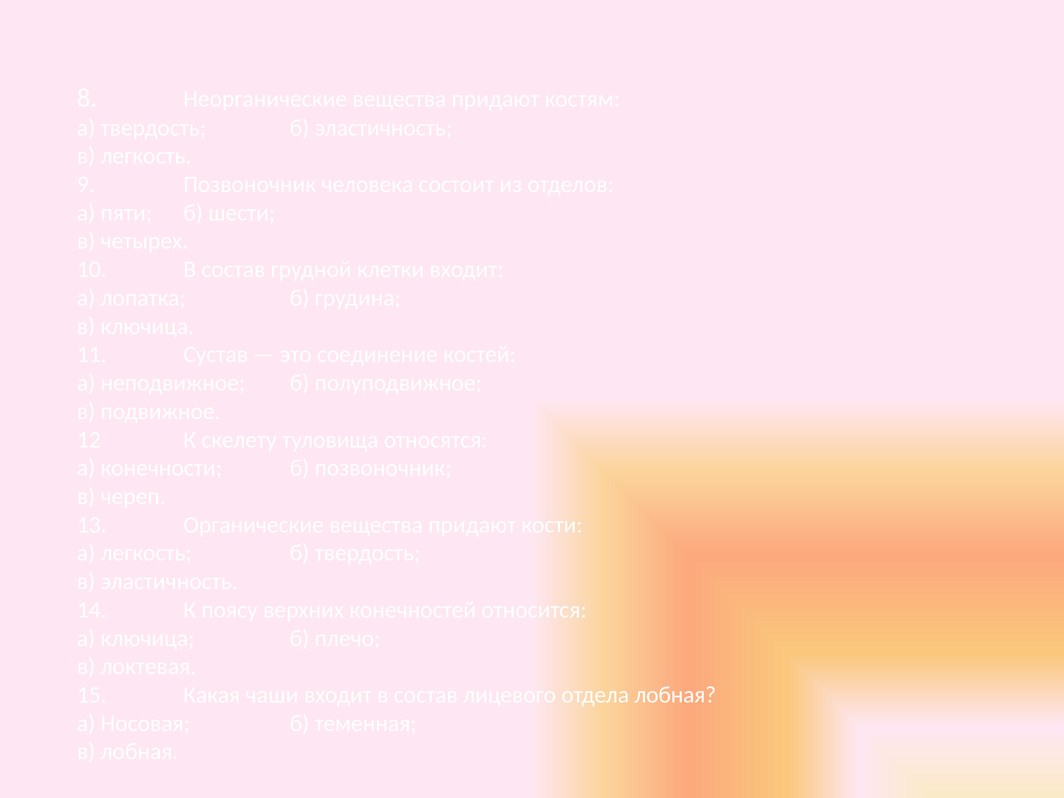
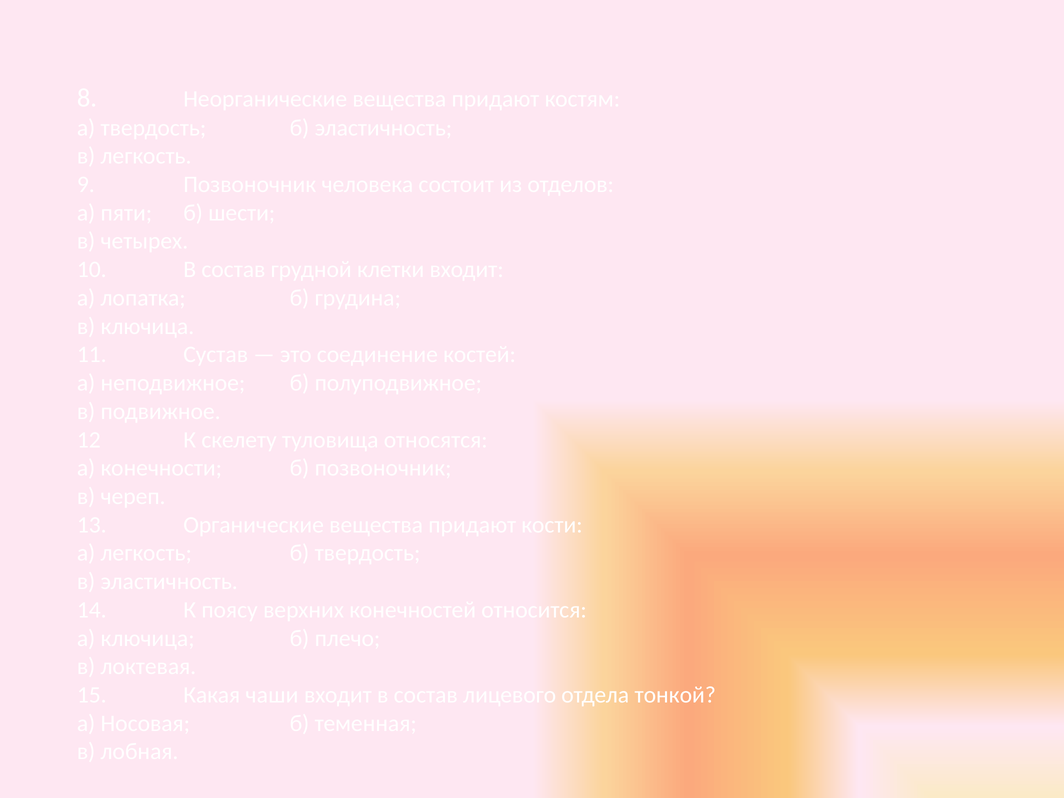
отдела лобная: лобная -> тонкой
